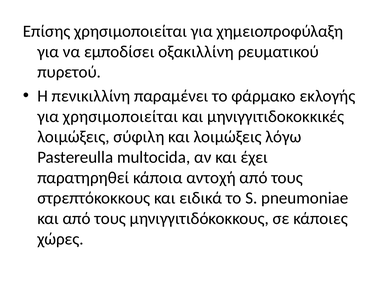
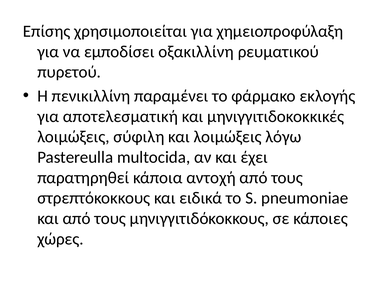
για χρησιμοποιείται: χρησιμοποιείται -> αποτελεσματική
